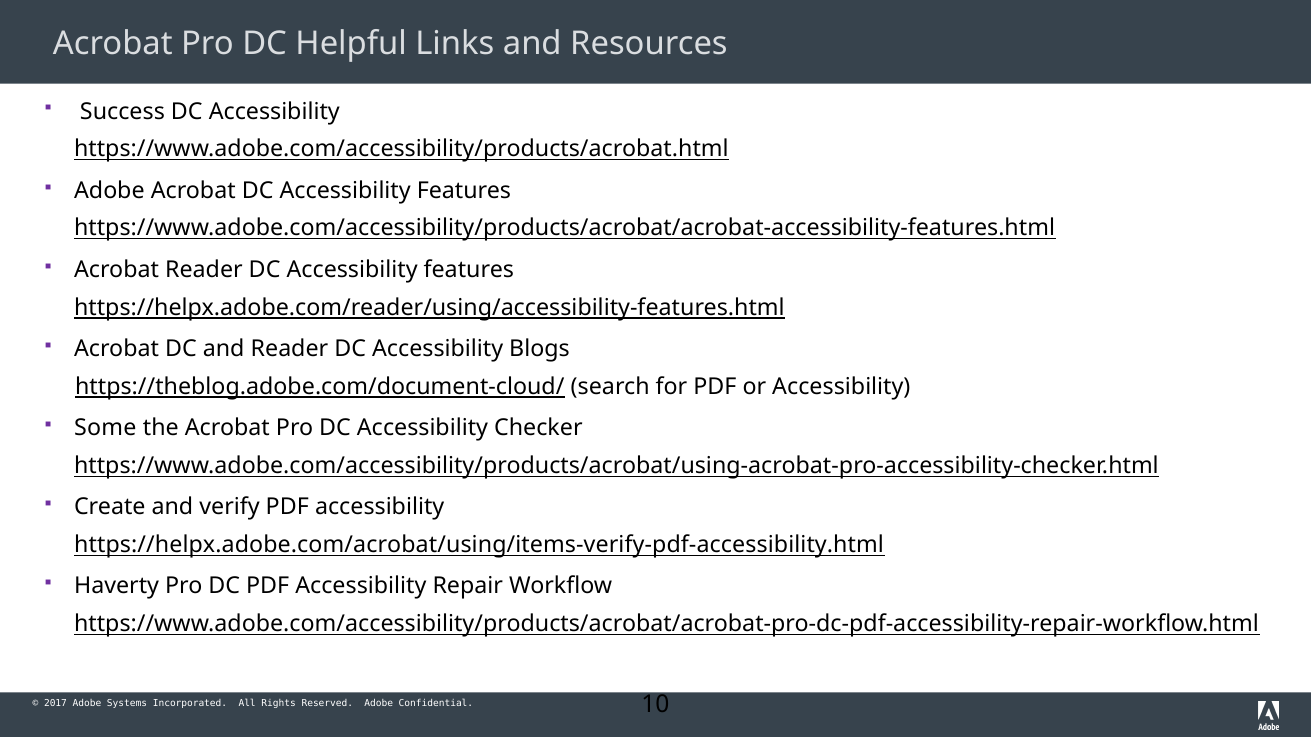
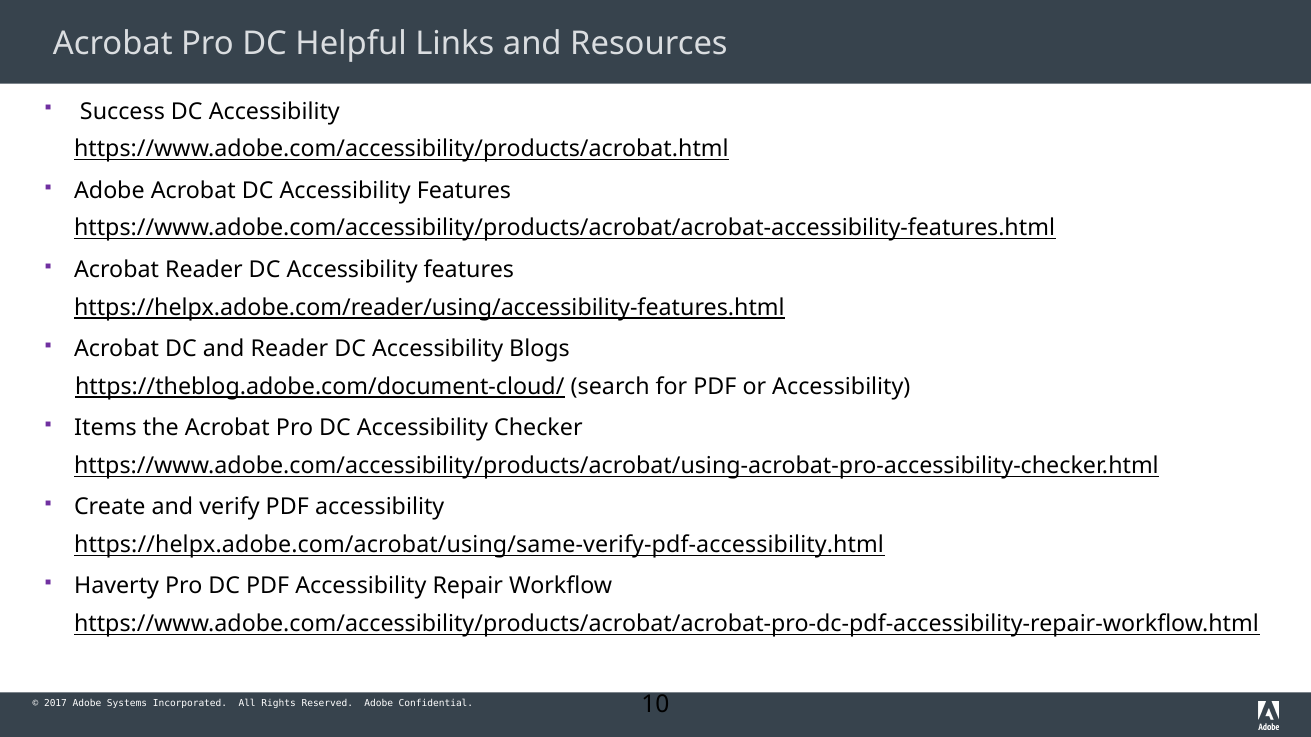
Some: Some -> Items
https://helpx.adobe.com/acrobat/using/items-verify-pdf-accessibility.html: https://helpx.adobe.com/acrobat/using/items-verify-pdf-accessibility.html -> https://helpx.adobe.com/acrobat/using/same-verify-pdf-accessibility.html
